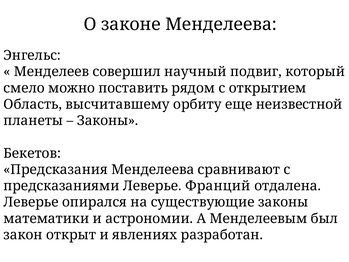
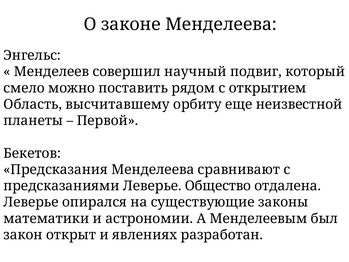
Законы at (108, 121): Законы -> Первой
Франций: Франций -> Общество
